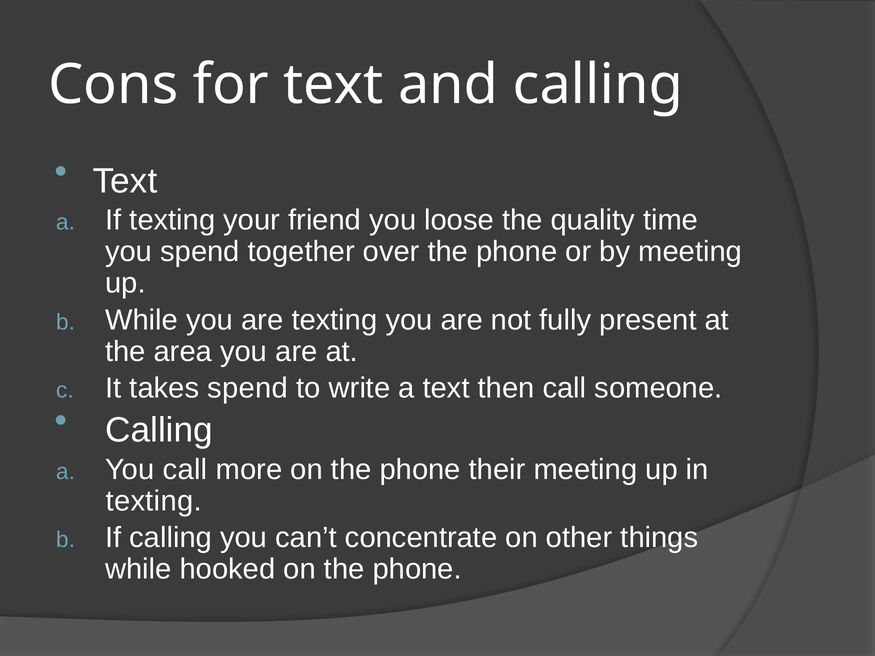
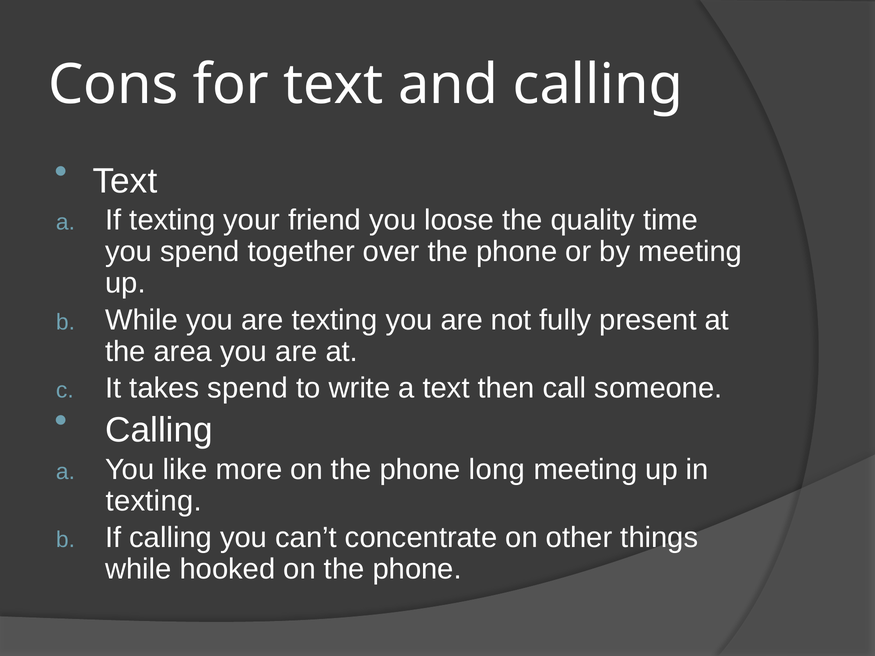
You call: call -> like
their: their -> long
